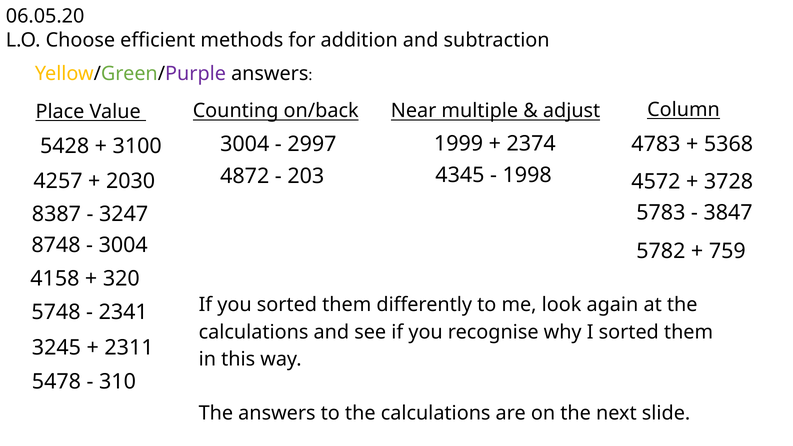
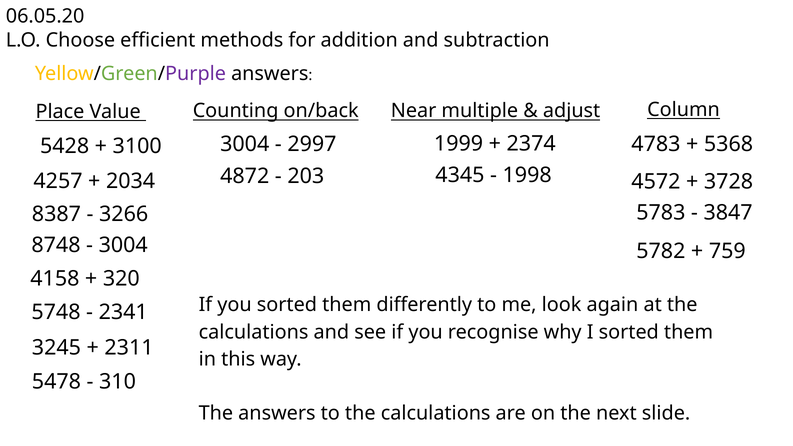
2030: 2030 -> 2034
3247: 3247 -> 3266
